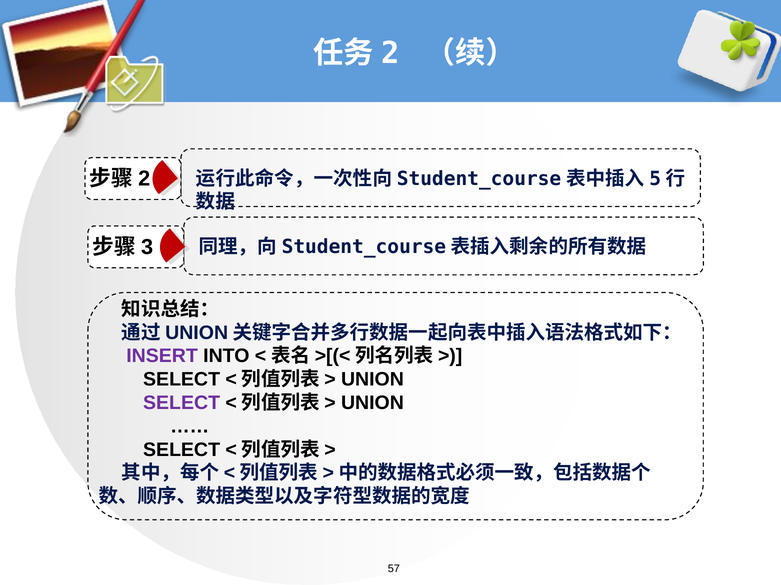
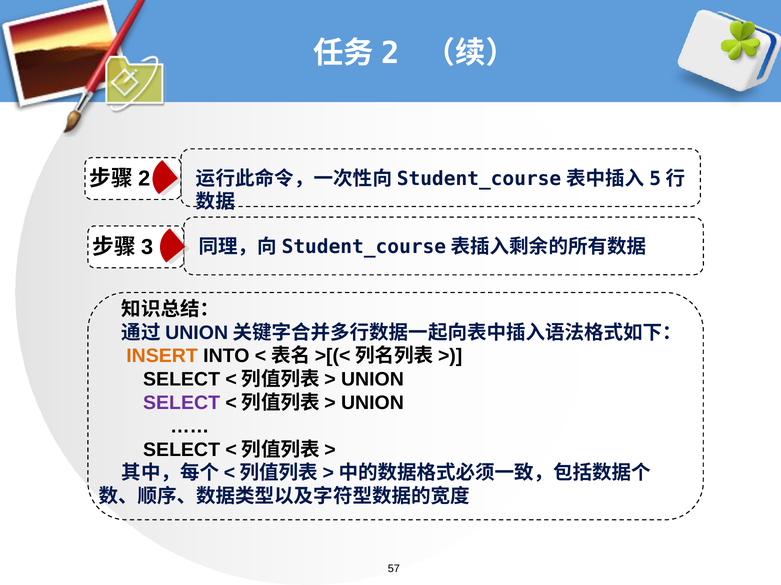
INSERT colour: purple -> orange
